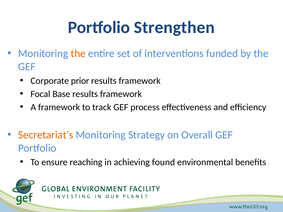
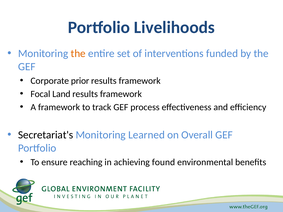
Strengthen: Strengthen -> Livelihoods
Base: Base -> Land
Secretariat's colour: orange -> black
Strategy: Strategy -> Learned
